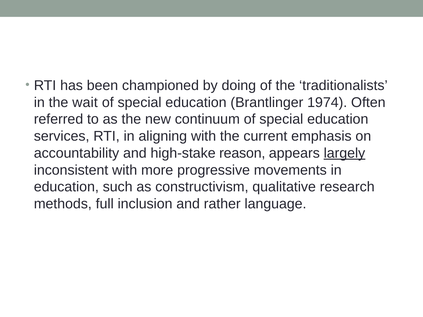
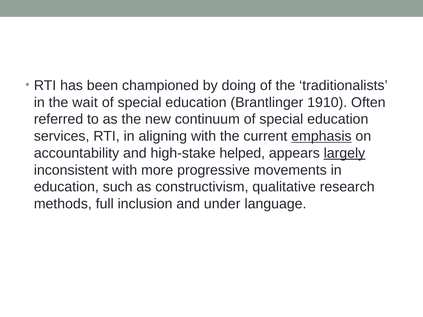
1974: 1974 -> 1910
emphasis underline: none -> present
reason: reason -> helped
rather: rather -> under
